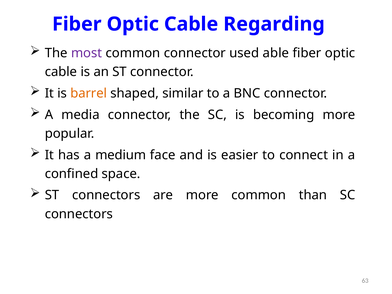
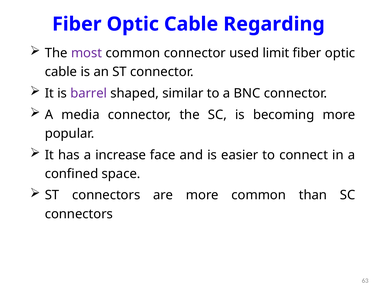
able: able -> limit
barrel colour: orange -> purple
medium: medium -> increase
